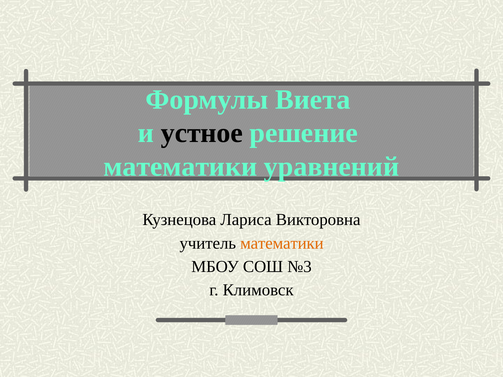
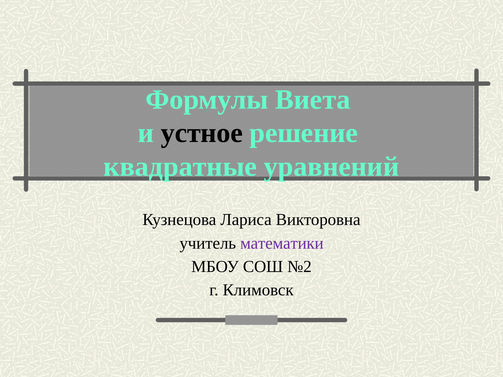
математики at (180, 167): математики -> квадратные
математики at (282, 243) colour: orange -> purple
№3: №3 -> №2
